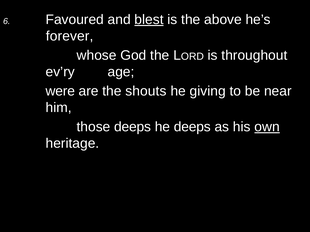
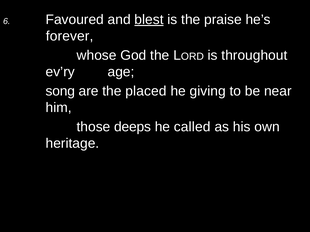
above: above -> praise
were: were -> song
shouts: shouts -> placed
he deeps: deeps -> called
own underline: present -> none
